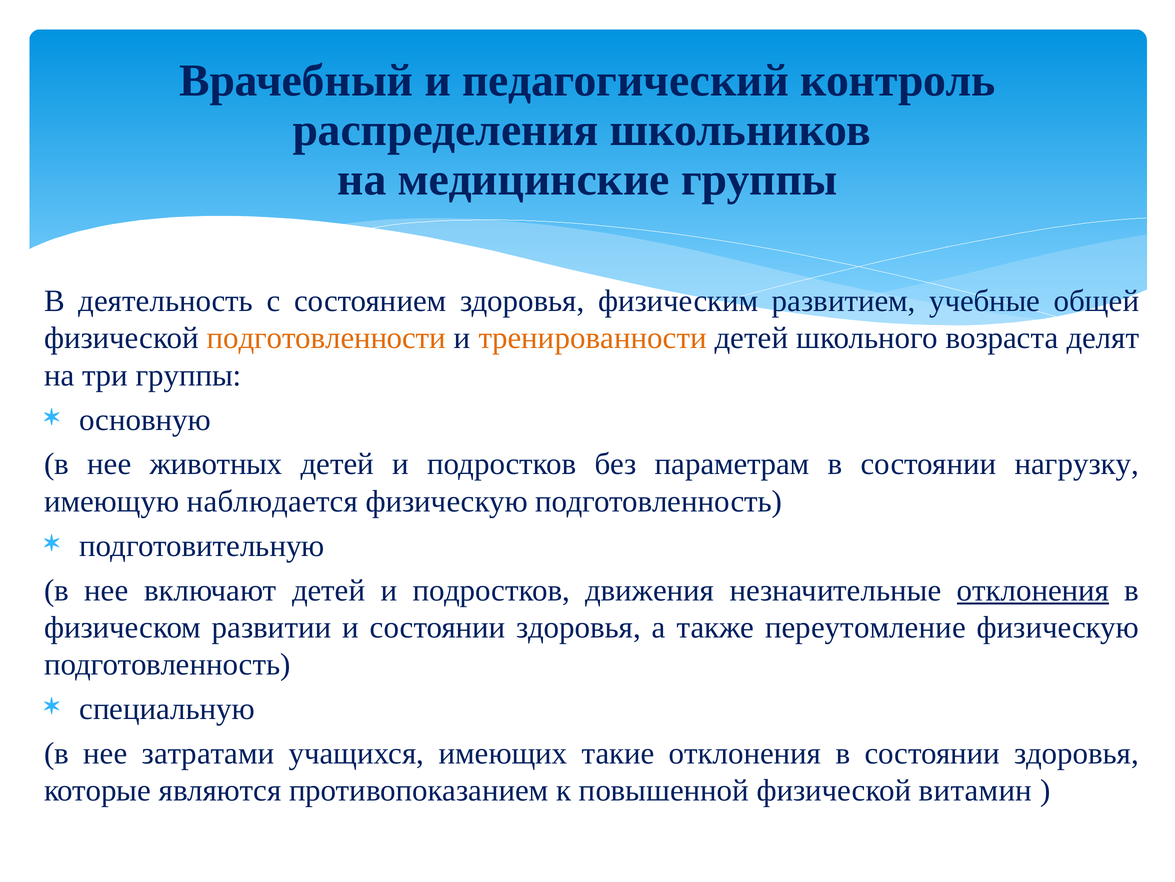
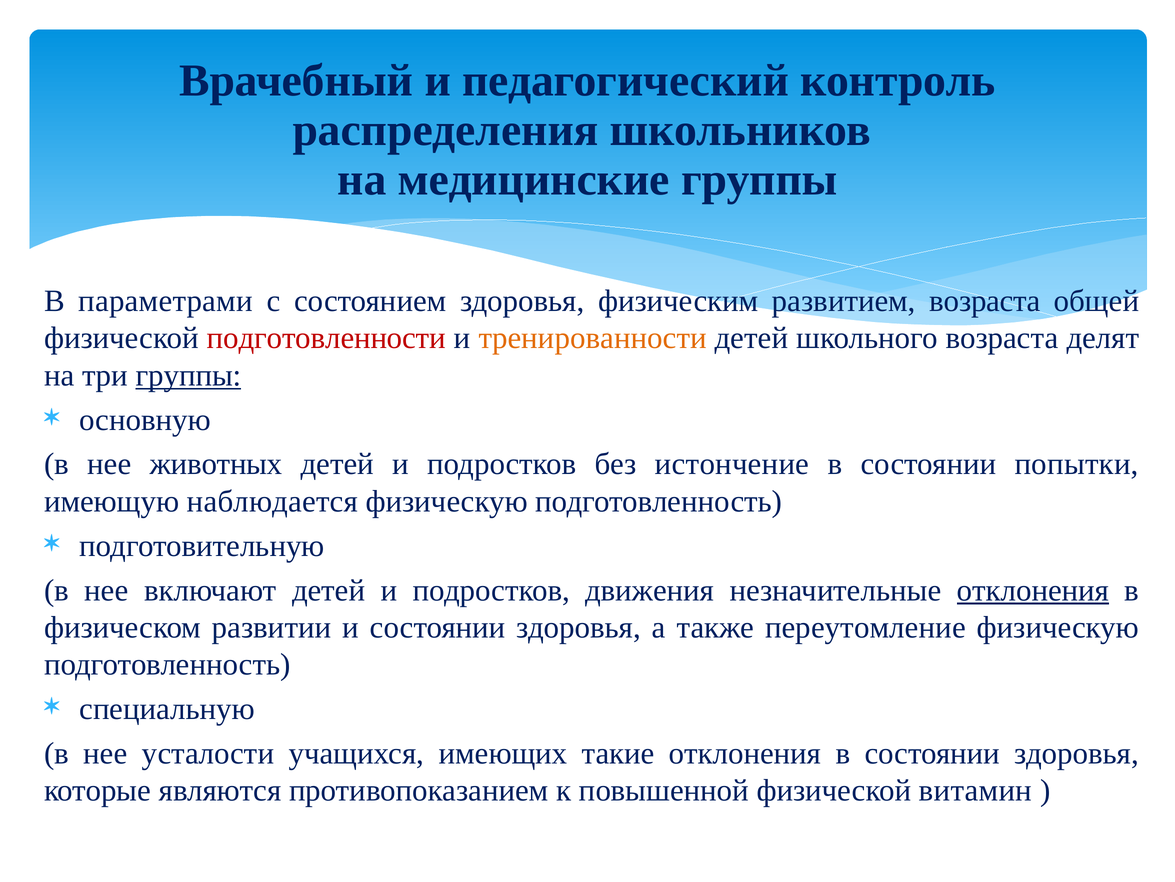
деятельность: деятельность -> параметрами
развитием учебные: учебные -> возраста
подготовленности colour: orange -> red
группы at (188, 375) underline: none -> present
параметрам: параметрам -> истончение
нагрузку: нагрузку -> попытки
затратами: затратами -> усталости
